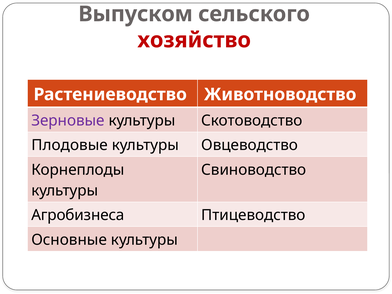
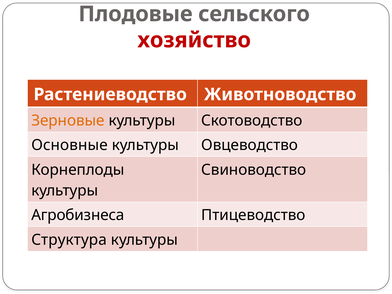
Выпуском: Выпуском -> Плодовые
Зерновые colour: purple -> orange
Плодовые: Плодовые -> Основные
Основные: Основные -> Структура
